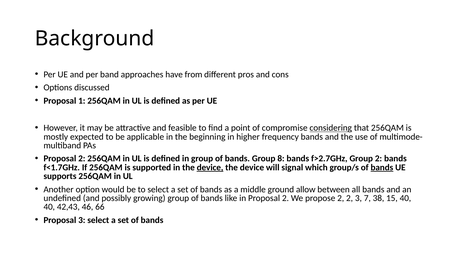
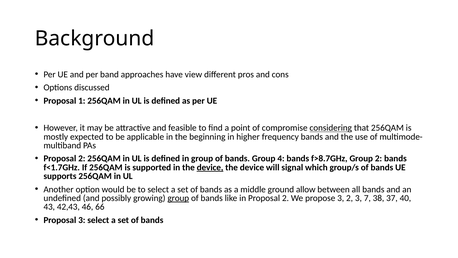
from: from -> view
8: 8 -> 4
f>2.7GHz: f>2.7GHz -> f>8.7GHz
bands at (382, 167) underline: present -> none
group at (178, 198) underline: none -> present
propose 2: 2 -> 3
15: 15 -> 37
40 at (49, 207): 40 -> 43
